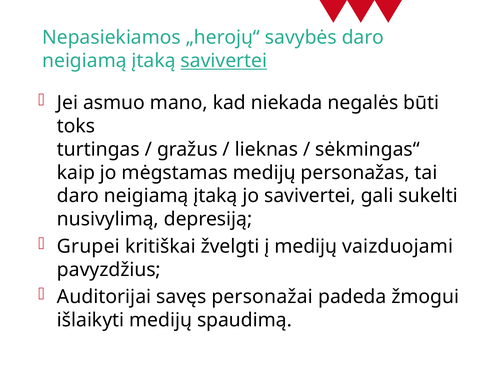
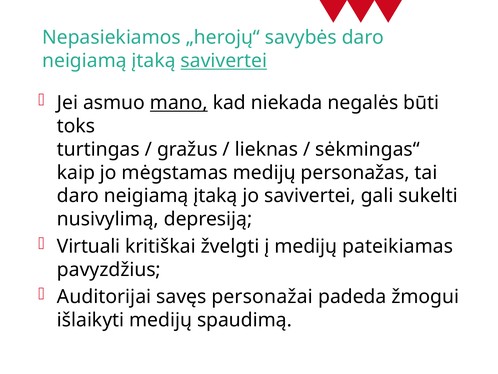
mano underline: none -> present
Grupei: Grupei -> Virtuali
vaizduojami: vaizduojami -> pateikiamas
